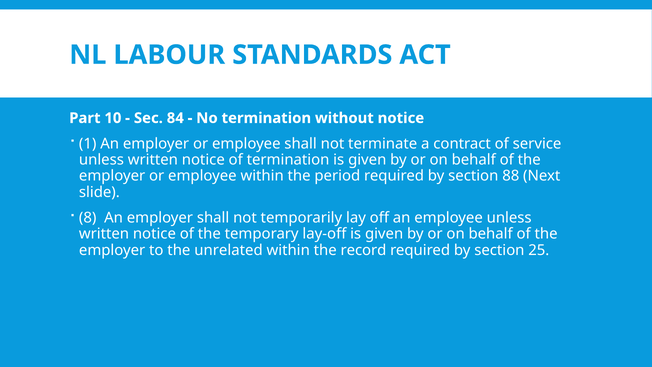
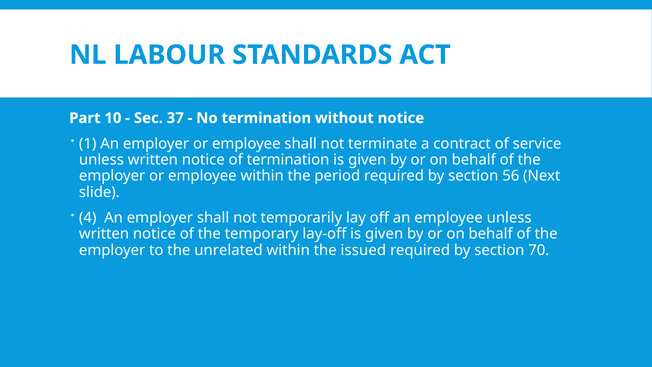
84: 84 -> 37
88: 88 -> 56
8: 8 -> 4
record: record -> issued
25: 25 -> 70
